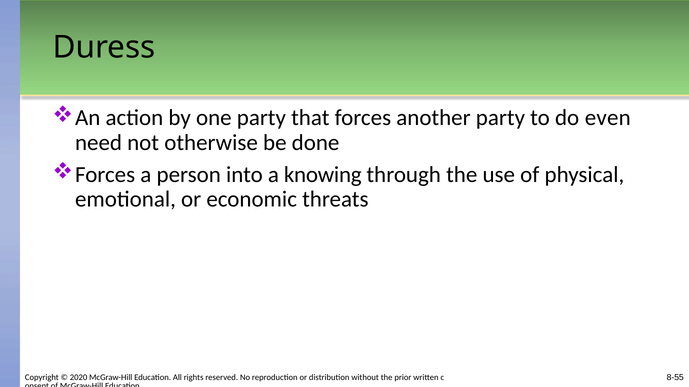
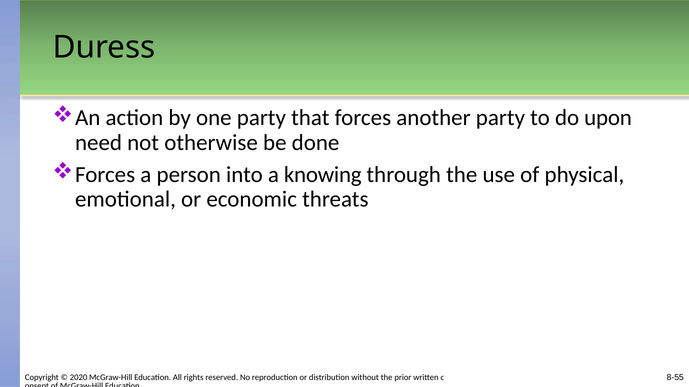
even: even -> upon
